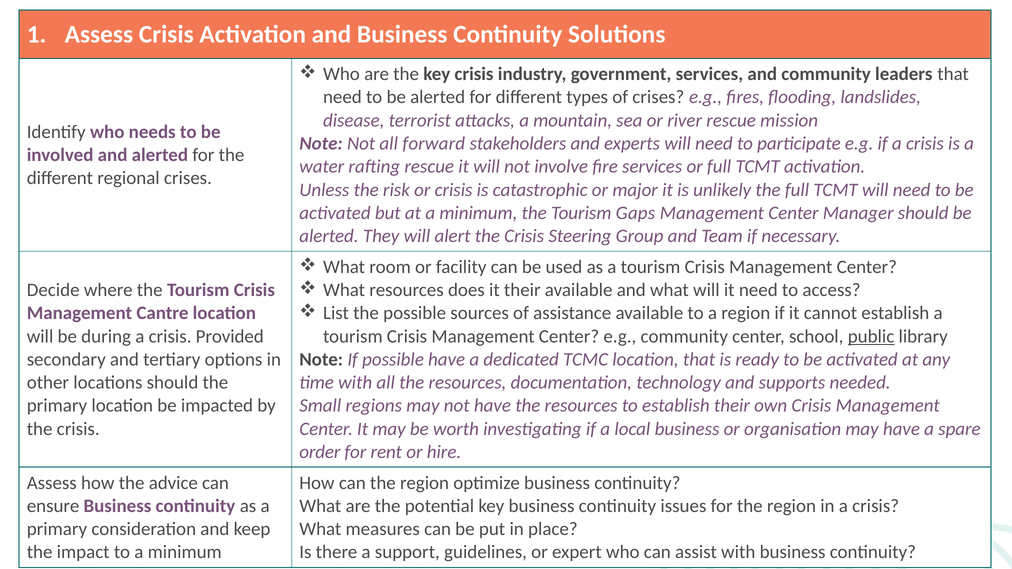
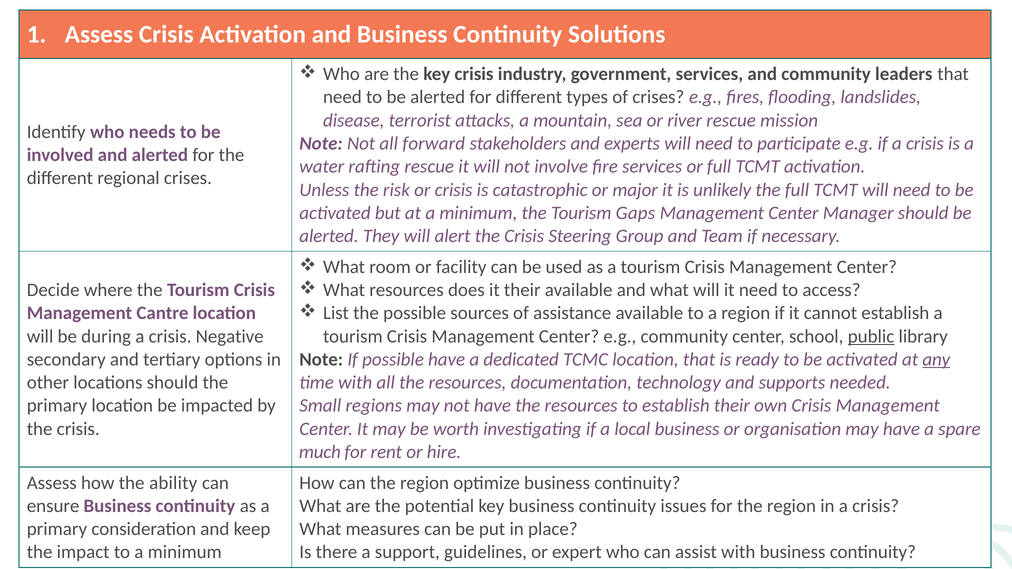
Provided: Provided -> Negative
any underline: none -> present
order: order -> much
advice: advice -> ability
